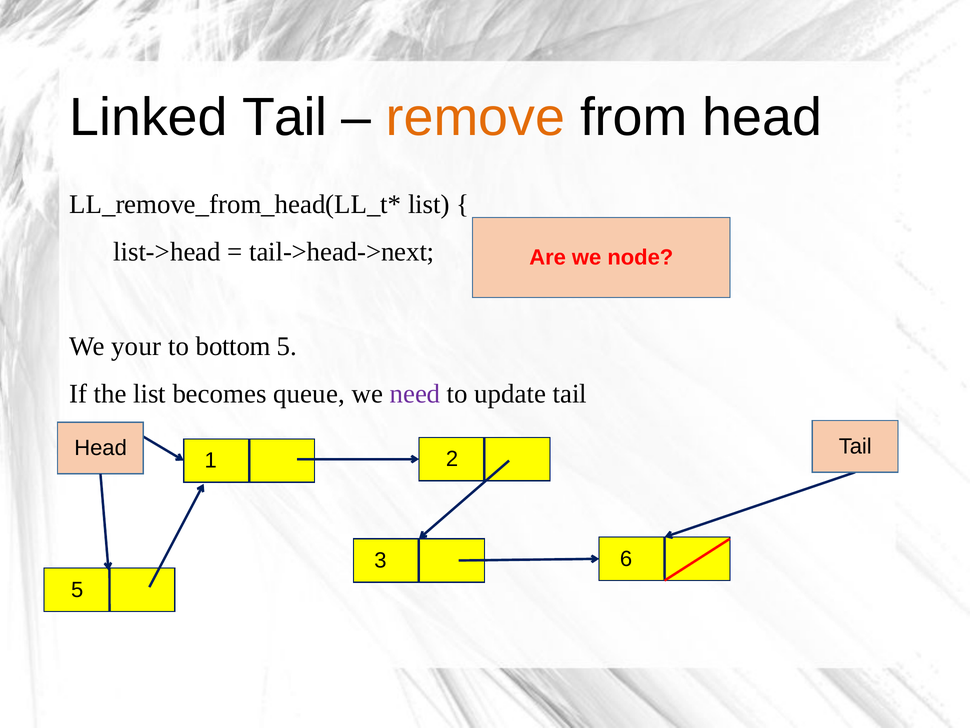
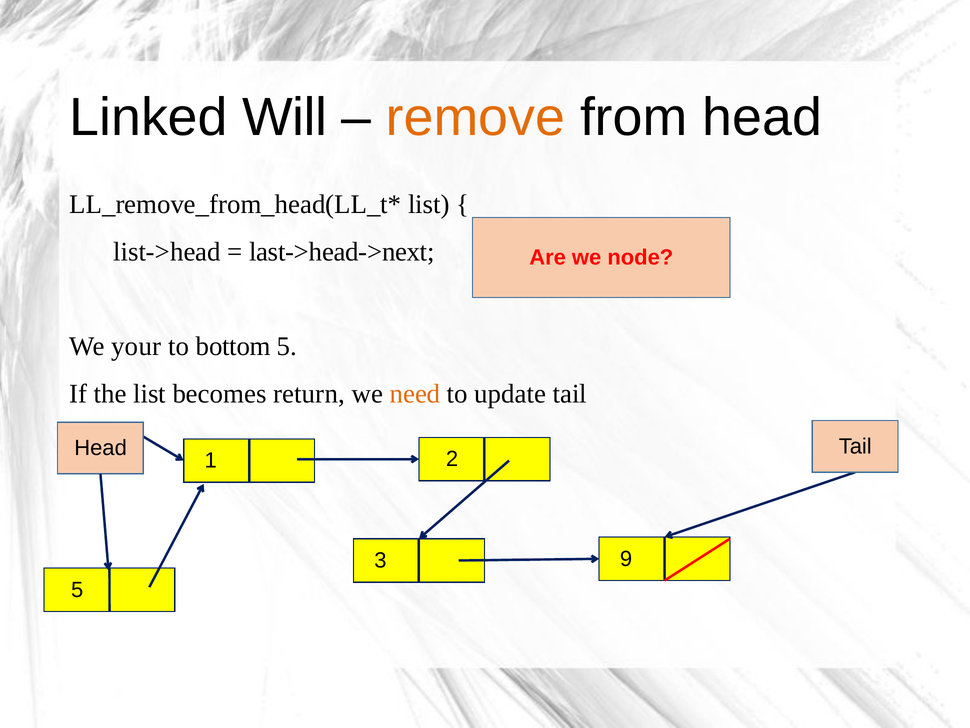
Linked Tail: Tail -> Will
tail->head->next: tail->head->next -> last->head->next
queue: queue -> return
need colour: purple -> orange
6: 6 -> 9
